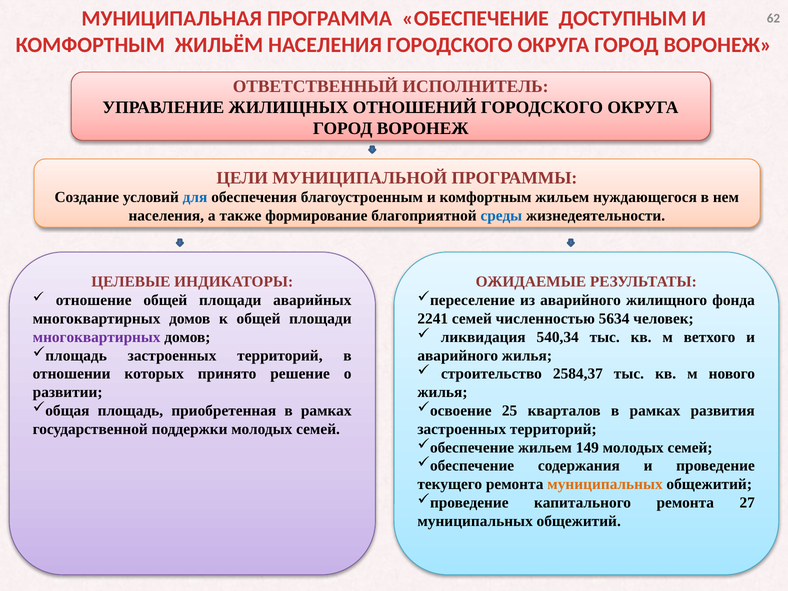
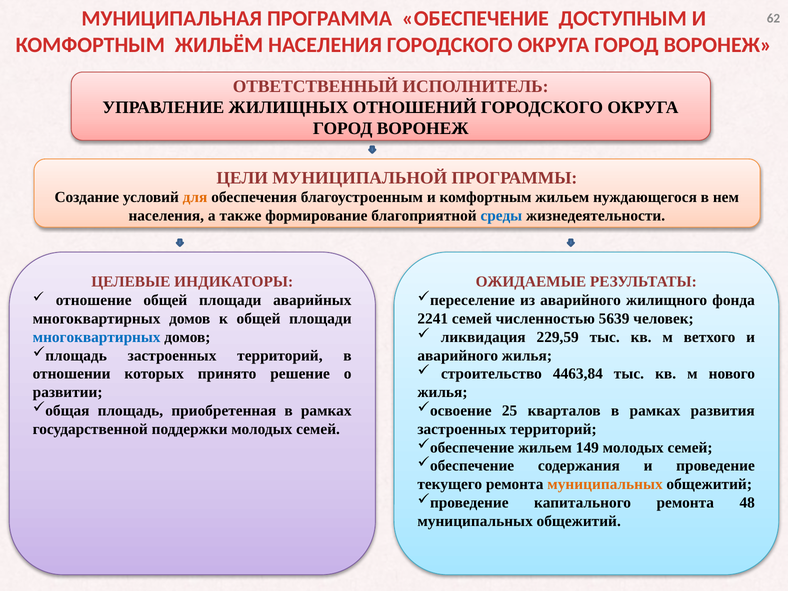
для colour: blue -> orange
5634: 5634 -> 5639
540,34: 540,34 -> 229,59
многоквартирных at (97, 337) colour: purple -> blue
2584,37: 2584,37 -> 4463,84
27: 27 -> 48
